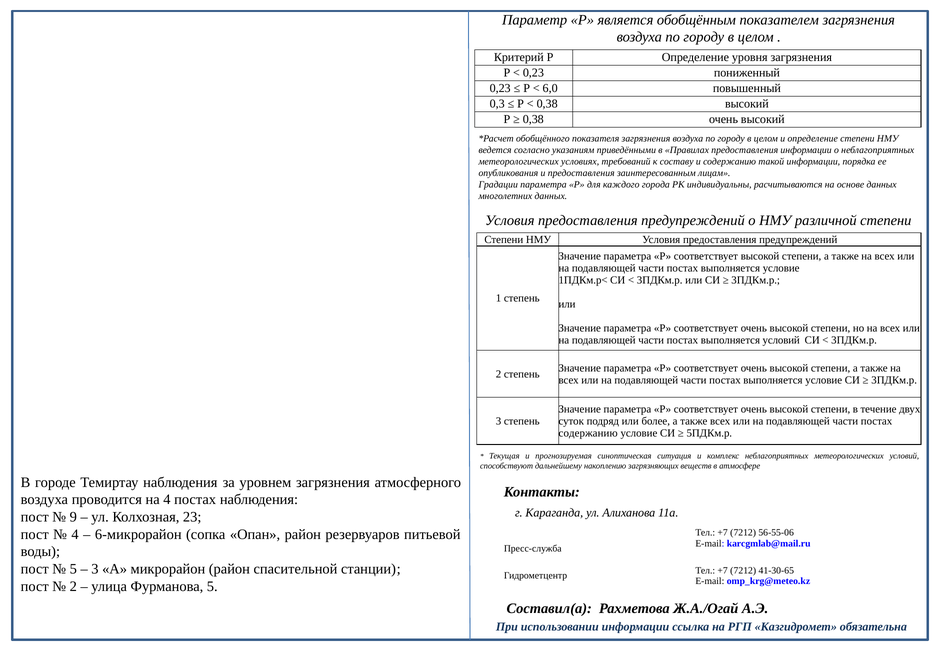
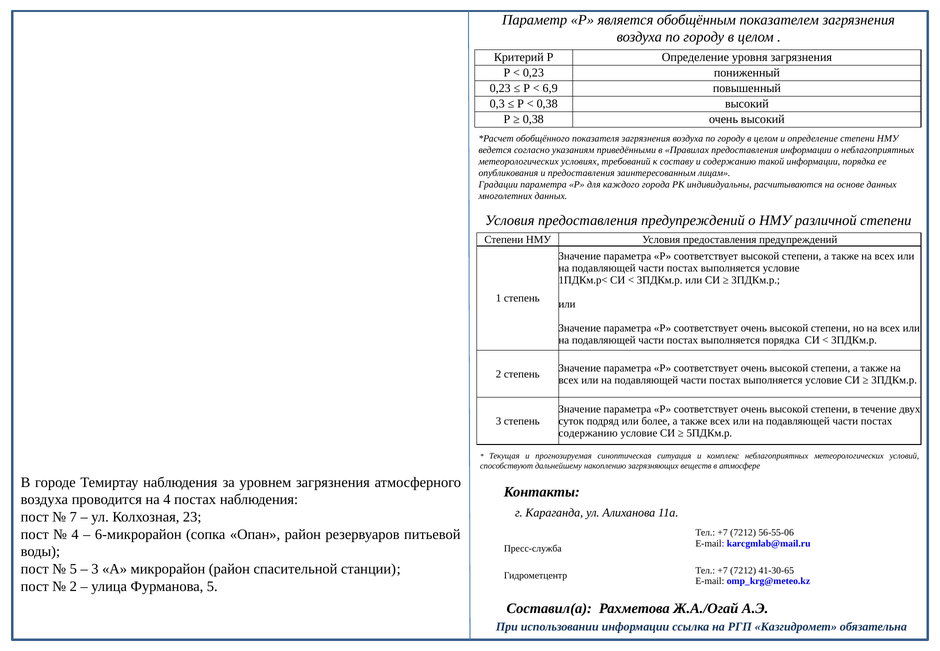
6,0: 6,0 -> 6,9
выполняется условий: условий -> порядка
9: 9 -> 7
